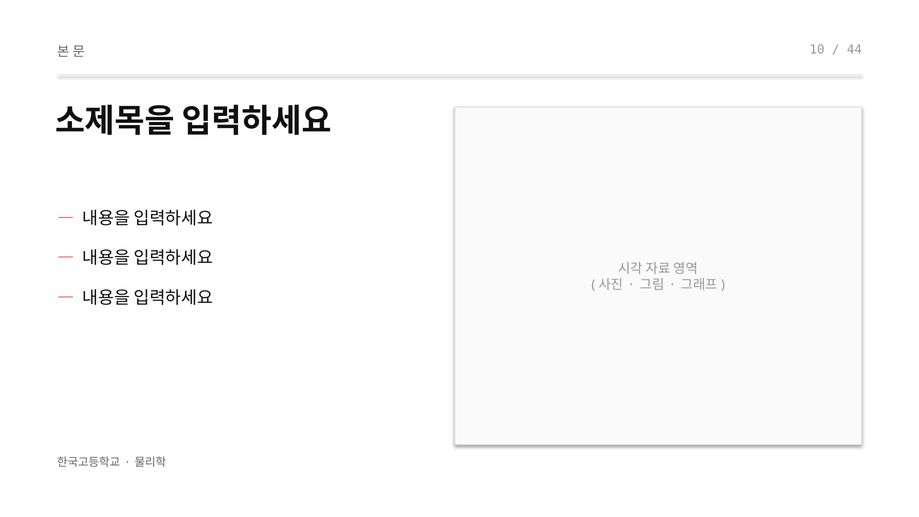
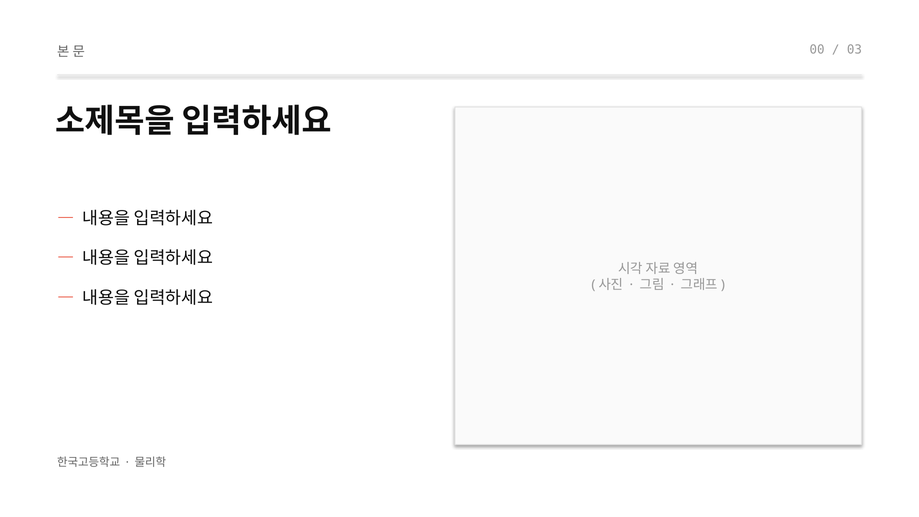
10: 10 -> 00
44: 44 -> 03
